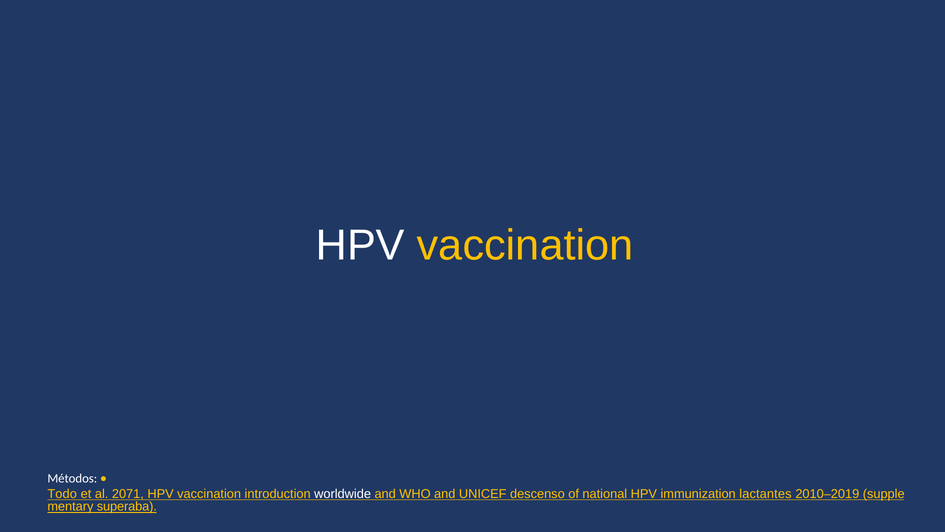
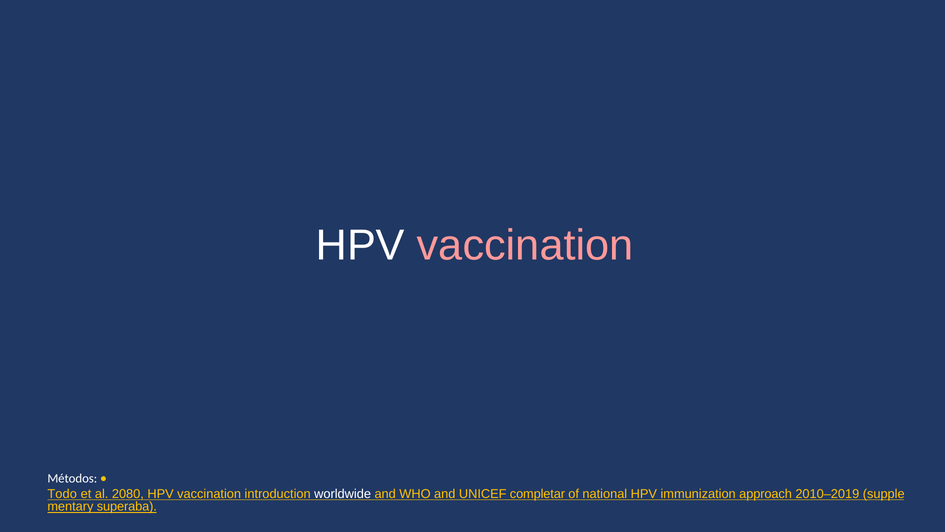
vaccination at (525, 245) colour: yellow -> pink
2071: 2071 -> 2080
descenso: descenso -> completar
lactantes: lactantes -> approach
